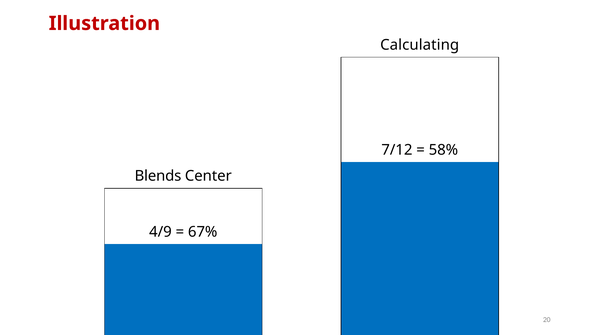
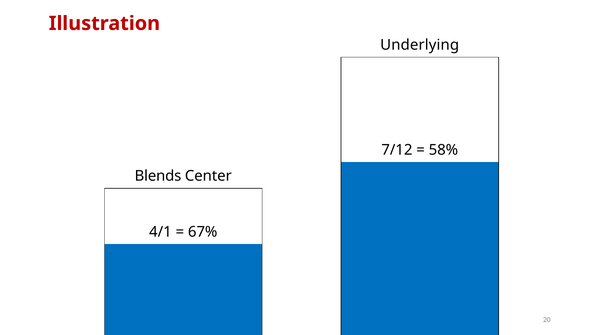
Calculating: Calculating -> Underlying
4/9: 4/9 -> 4/1
